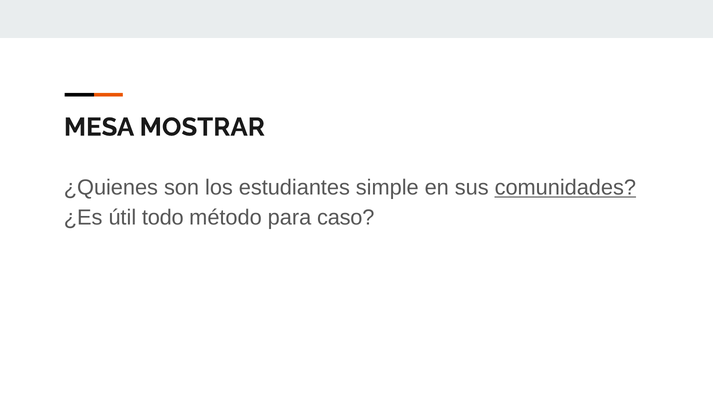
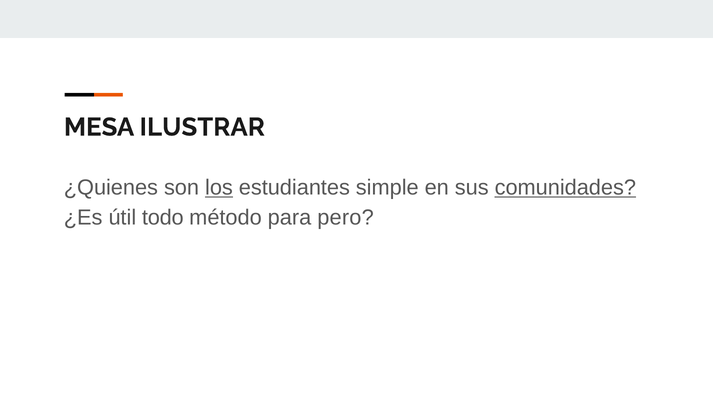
MOSTRAR: MOSTRAR -> ILUSTRAR
los underline: none -> present
caso: caso -> pero
